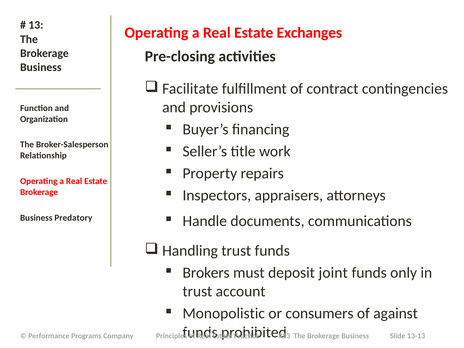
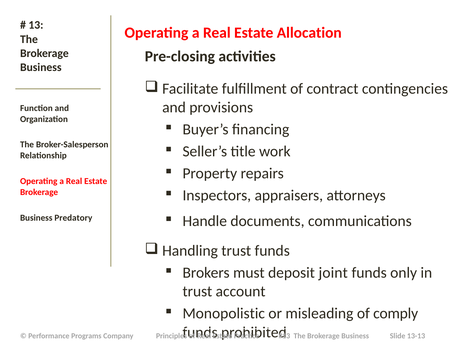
Exchanges: Exchanges -> Allocation
consumers: consumers -> misleading
against: against -> comply
